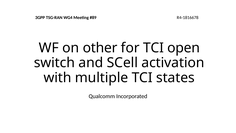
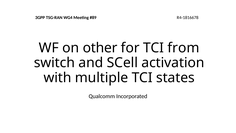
open: open -> from
